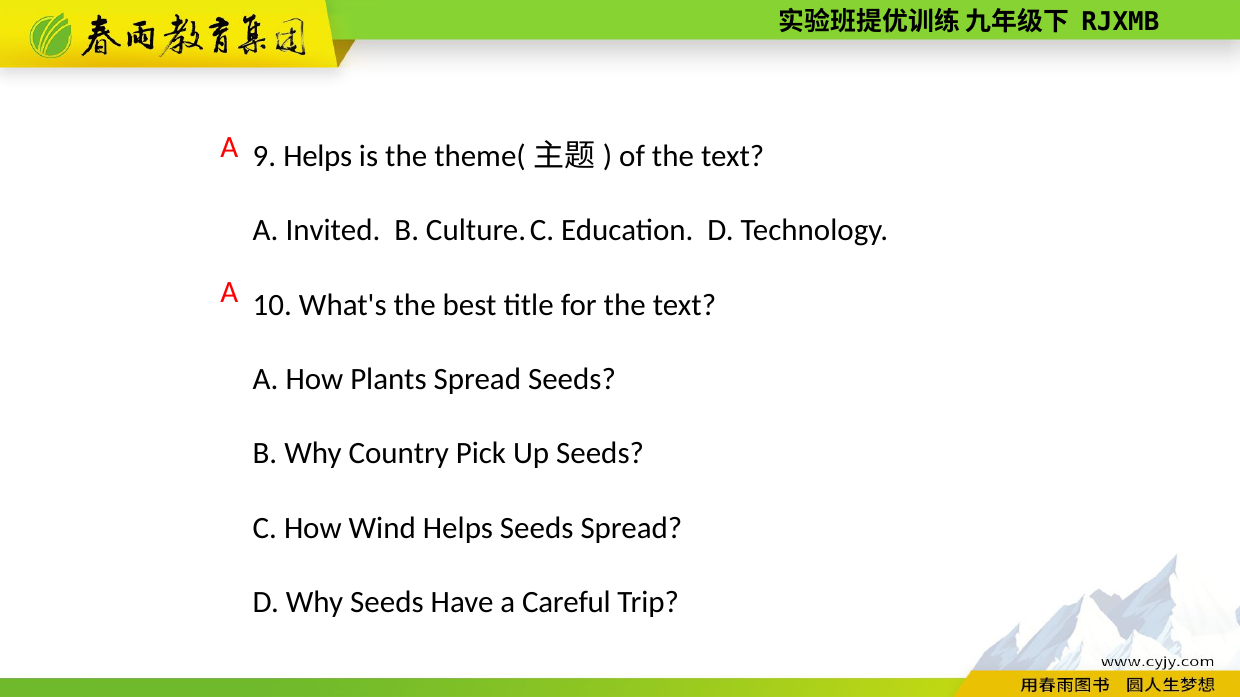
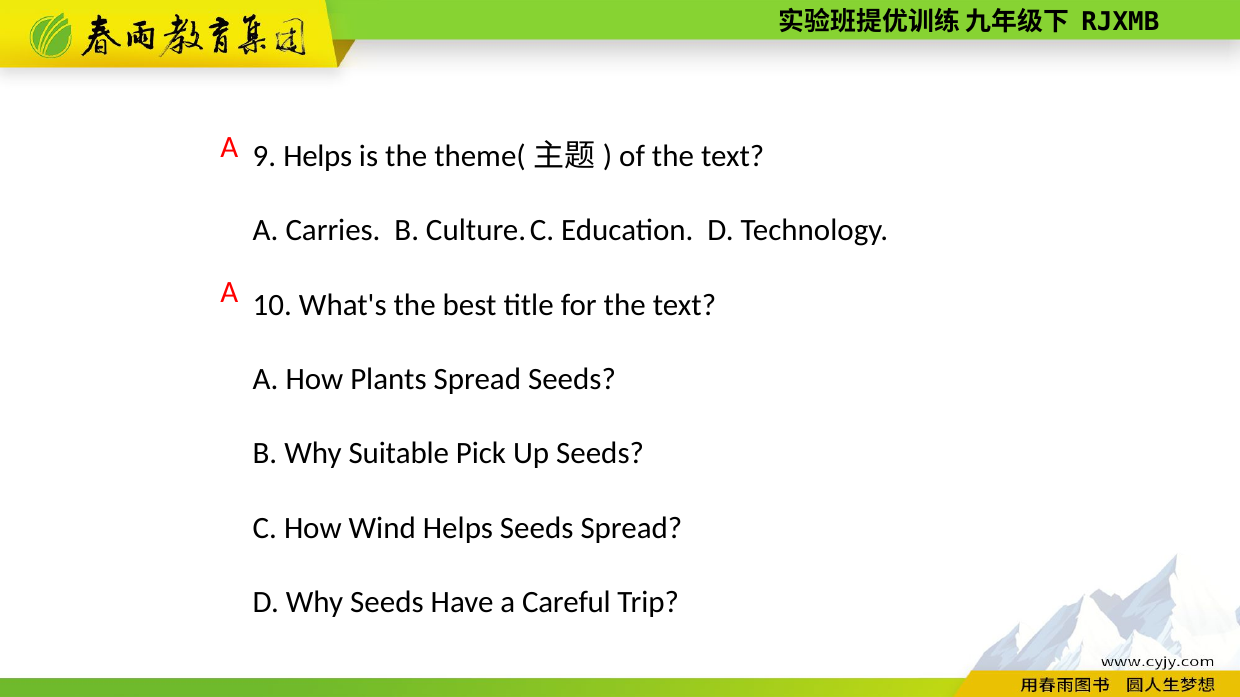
Invited: Invited -> Carries
Country: Country -> Suitable
